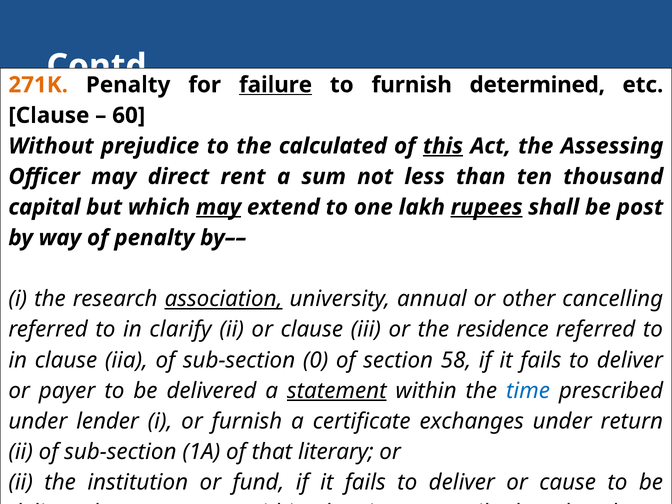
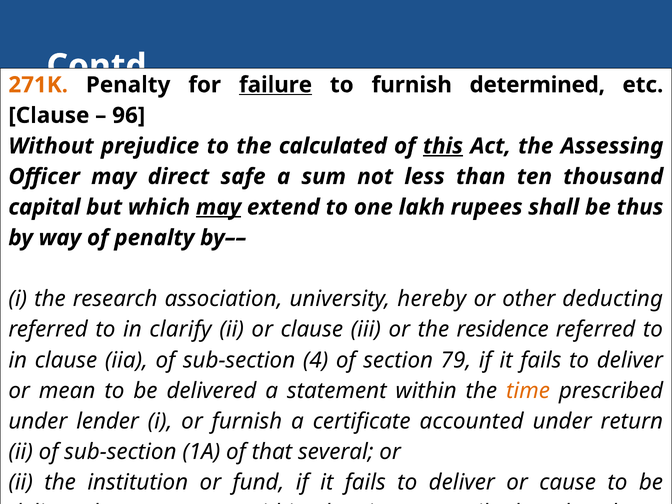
60: 60 -> 96
rent: rent -> safe
rupees underline: present -> none
post: post -> thus
association underline: present -> none
annual: annual -> hereby
cancelling: cancelling -> deducting
0: 0 -> 4
58: 58 -> 79
payer: payer -> mean
statement at (337, 391) underline: present -> none
time at (528, 391) colour: blue -> orange
exchanges: exchanges -> accounted
literary: literary -> several
